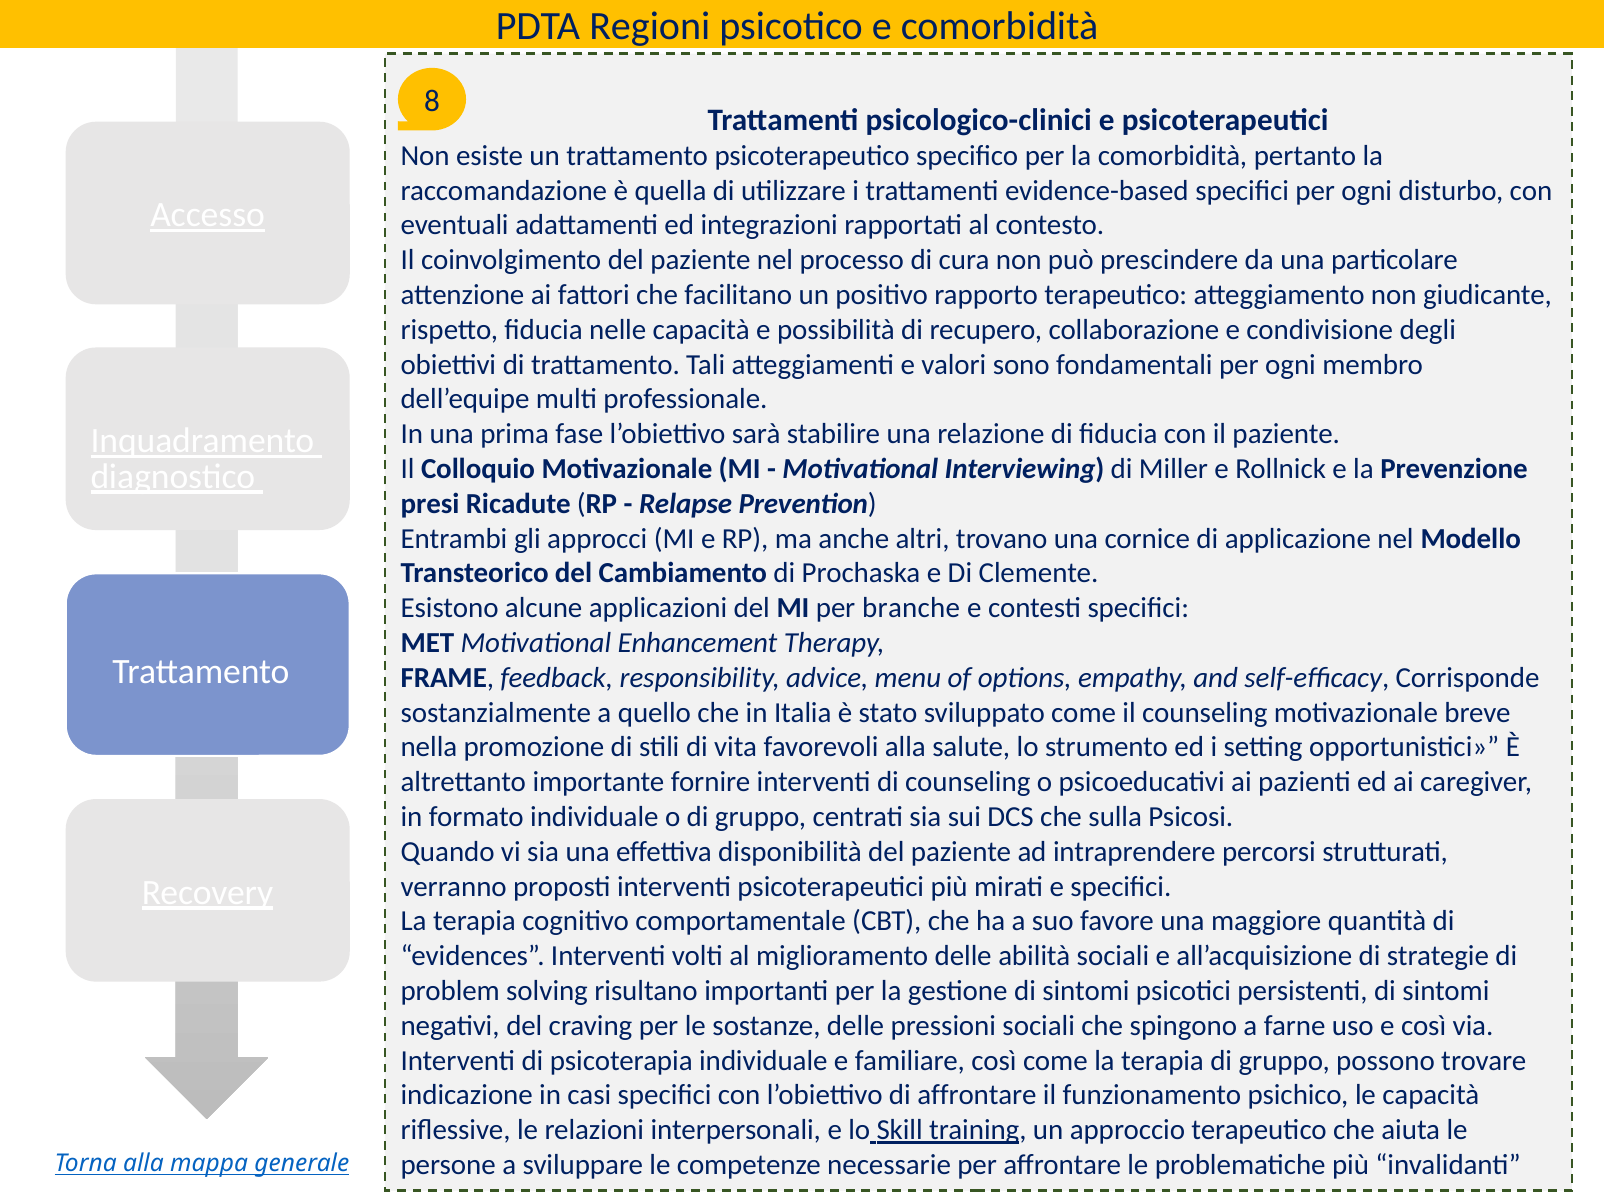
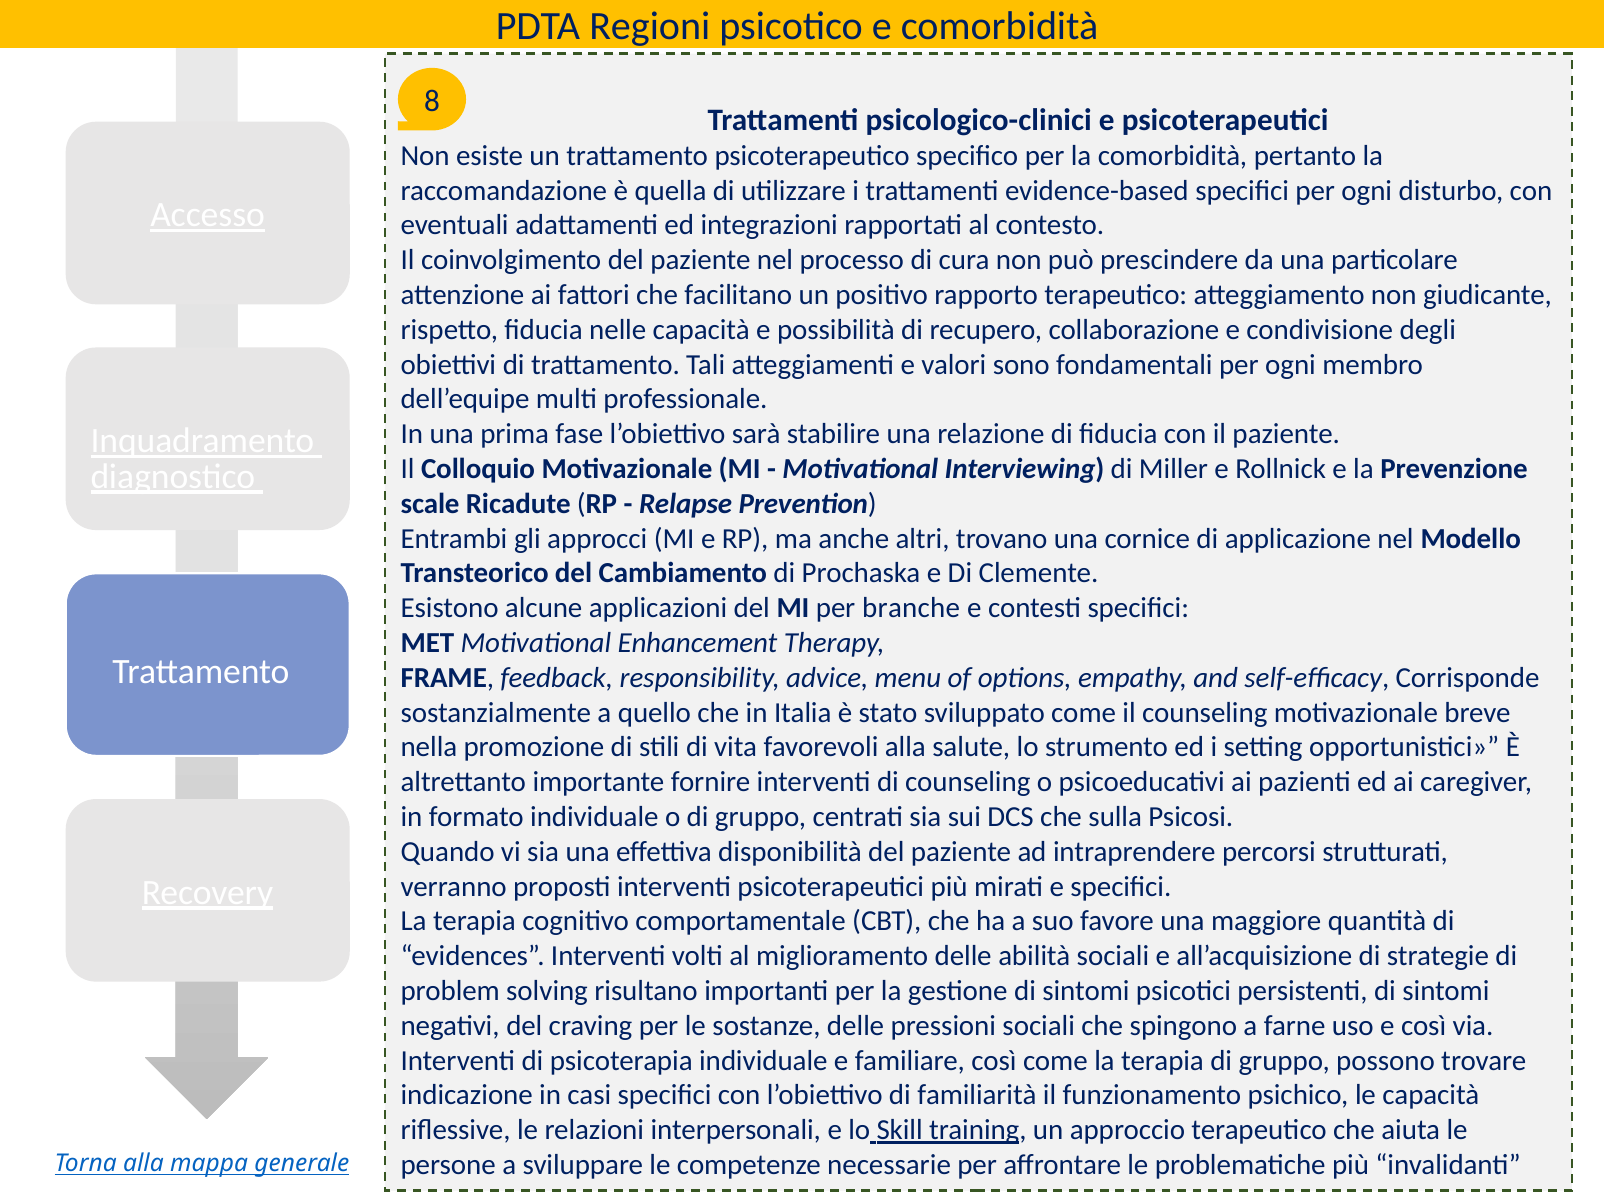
presi: presi -> scale
di affrontare: affrontare -> familiarità
